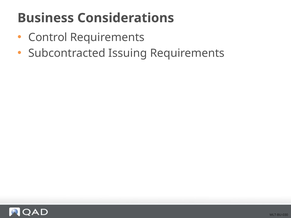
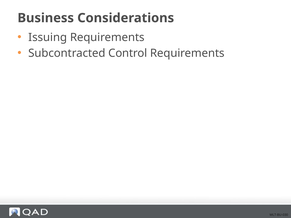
Control: Control -> Issuing
Issuing: Issuing -> Control
